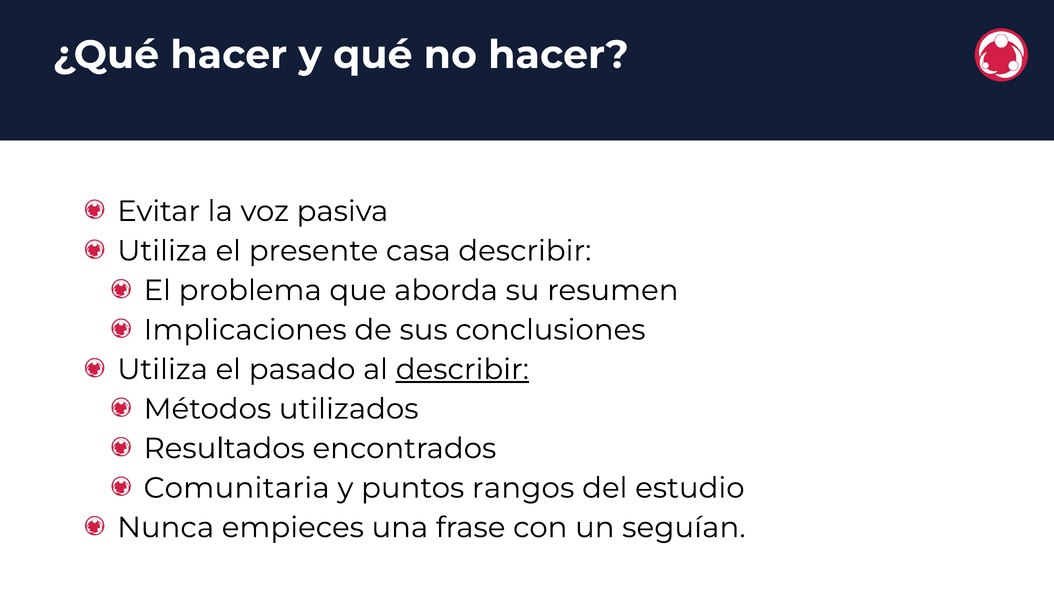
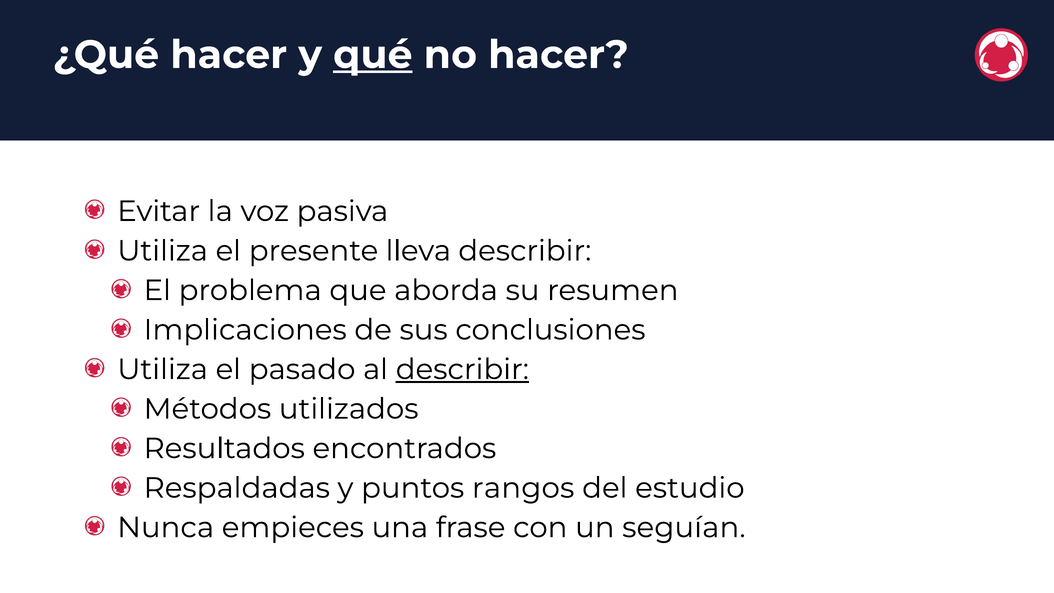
qué underline: none -> present
casa: casa -> lleva
Comunitaria: Comunitaria -> Respaldadas
